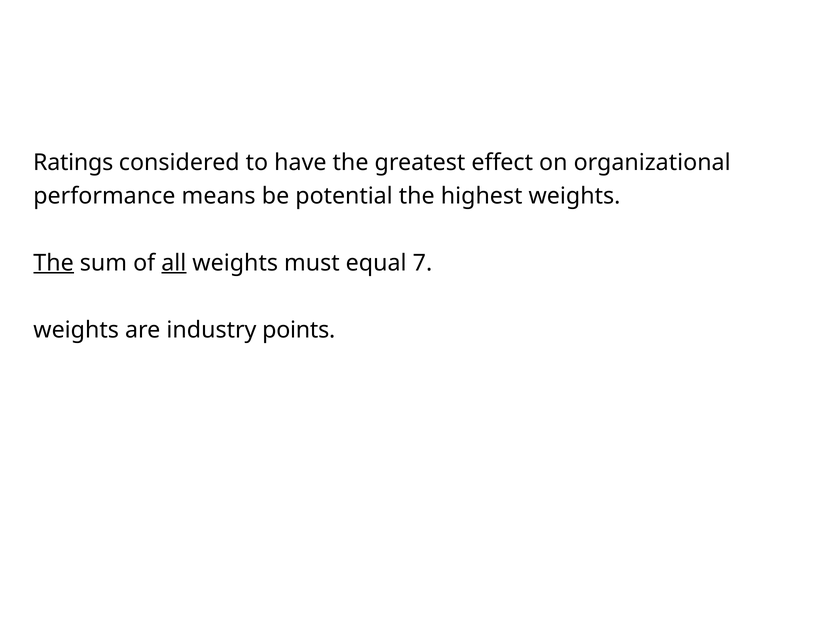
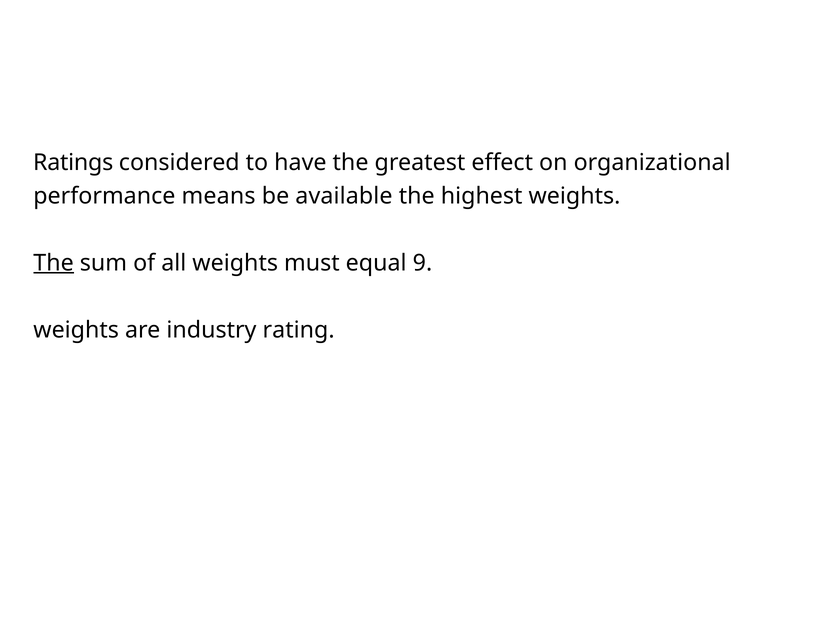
potential: potential -> available
all underline: present -> none
7: 7 -> 9
points: points -> rating
